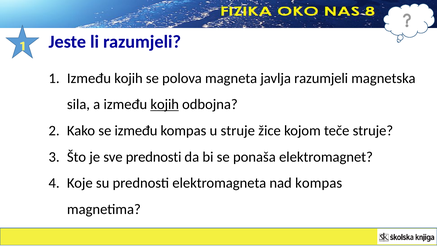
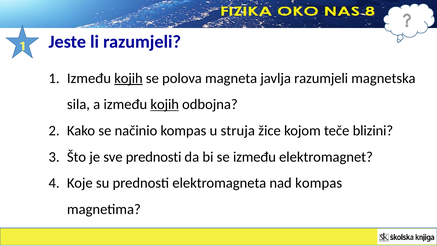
kojih at (128, 78) underline: none -> present
se između: između -> načinio
u struje: struje -> struja
teče struje: struje -> blizini
se ponaša: ponaša -> između
